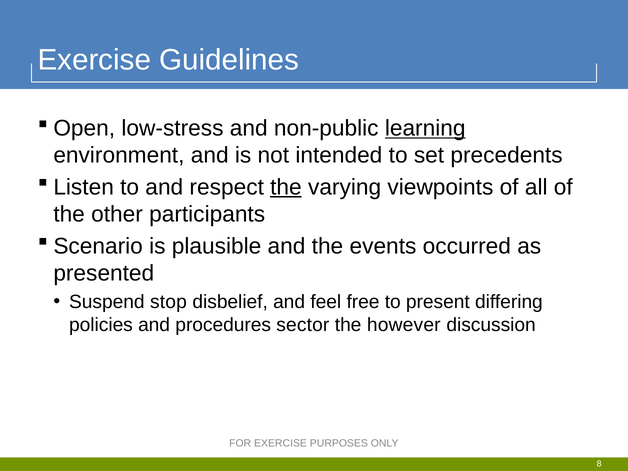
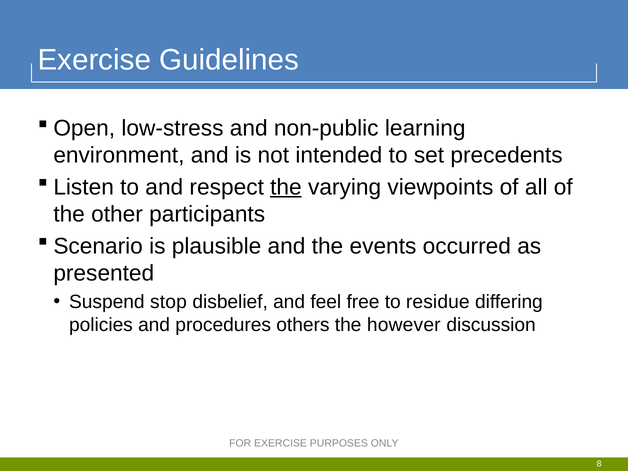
learning underline: present -> none
present: present -> residue
sector: sector -> others
